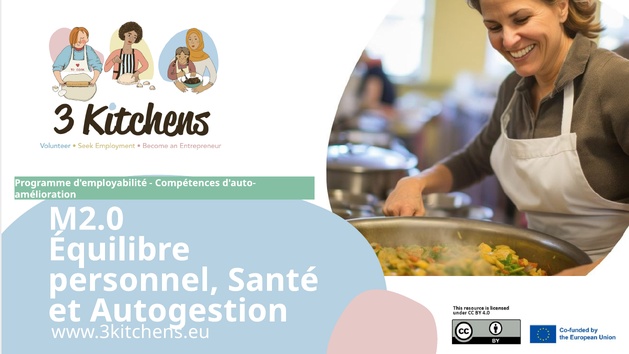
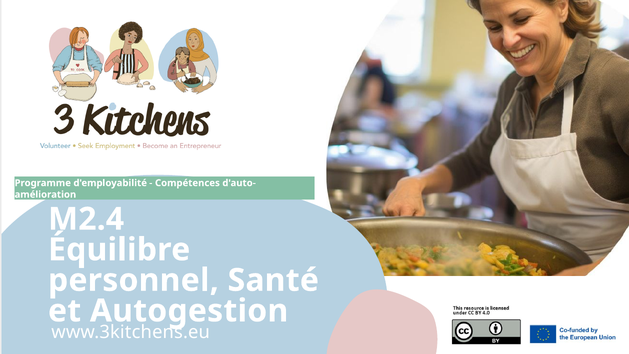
M2.0: M2.0 -> M2.4
